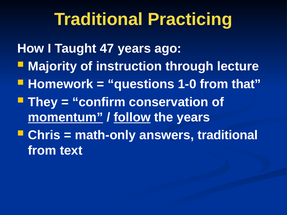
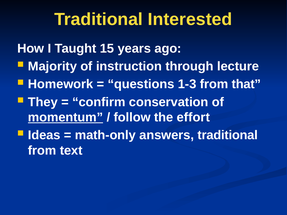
Practicing: Practicing -> Interested
47: 47 -> 15
1-0: 1-0 -> 1-3
follow underline: present -> none
the years: years -> effort
Chris: Chris -> Ideas
